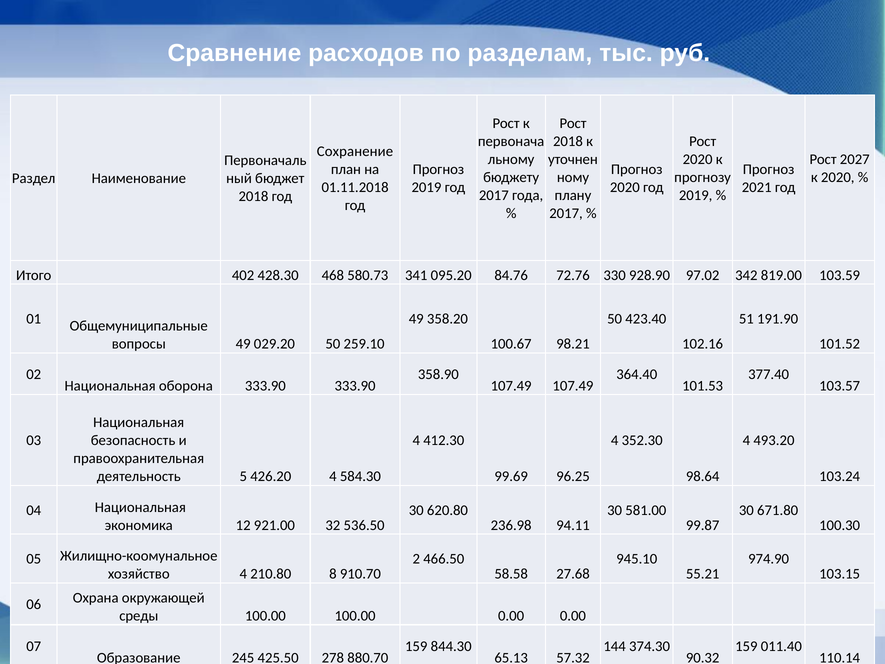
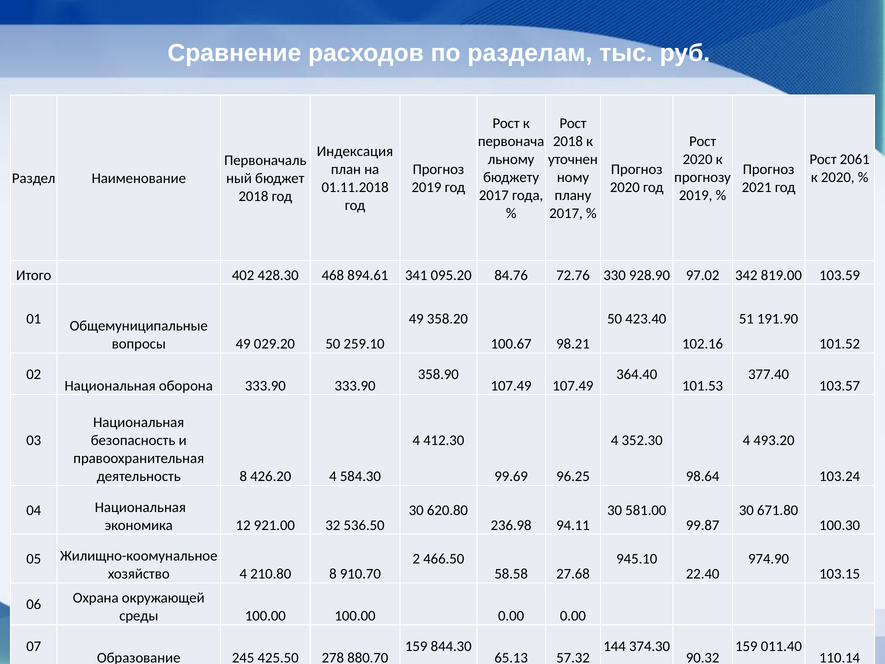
Сохранение: Сохранение -> Индексация
2027: 2027 -> 2061
580.73: 580.73 -> 894.61
деятельность 5: 5 -> 8
55.21: 55.21 -> 22.40
